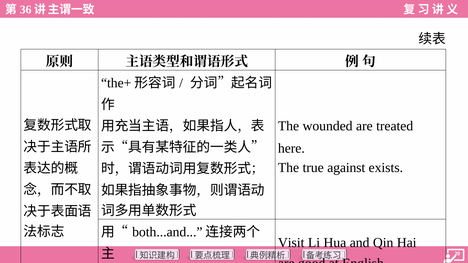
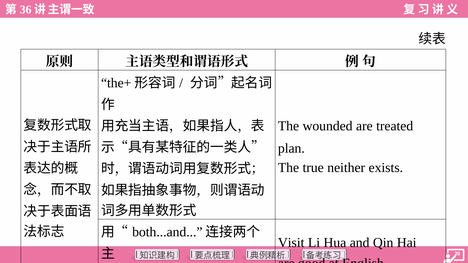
here: here -> plan
against: against -> neither
